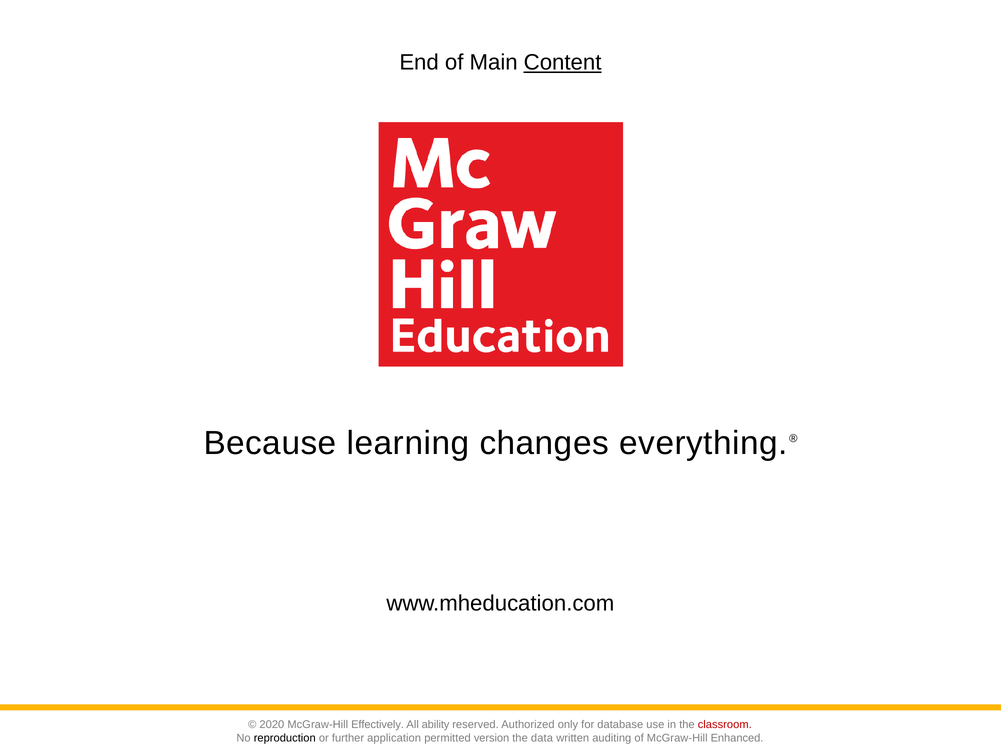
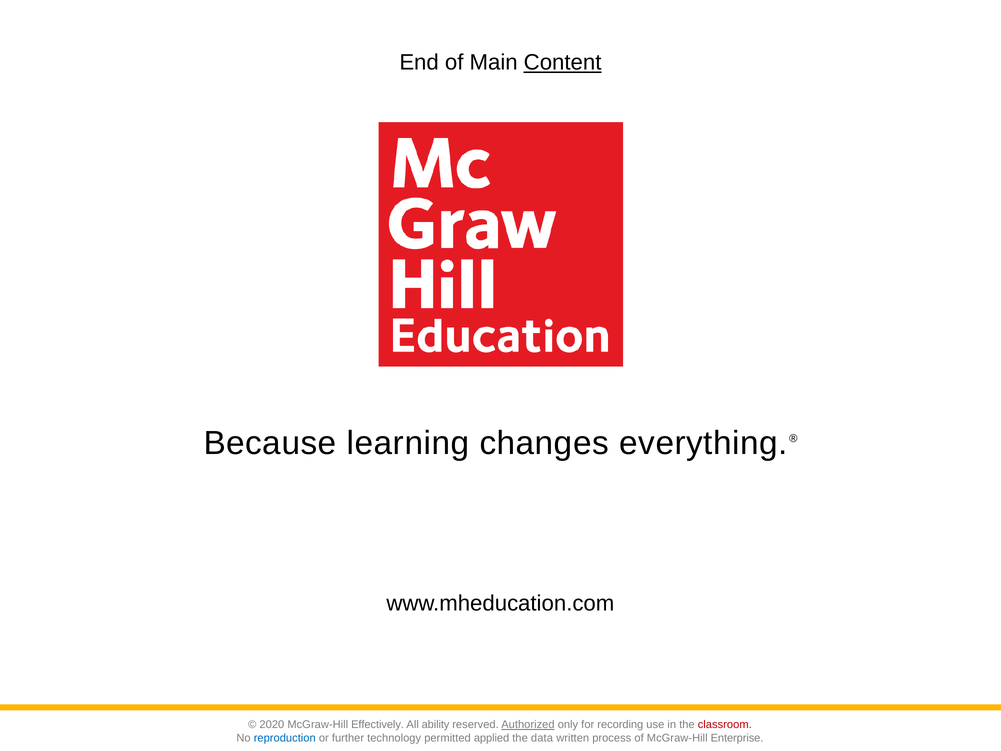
Authorized underline: none -> present
database: database -> recording
reproduction colour: black -> blue
application: application -> technology
version: version -> applied
auditing: auditing -> process
Enhanced: Enhanced -> Enterprise
